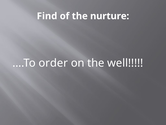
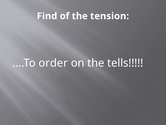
nurture: nurture -> tension
well: well -> tells
